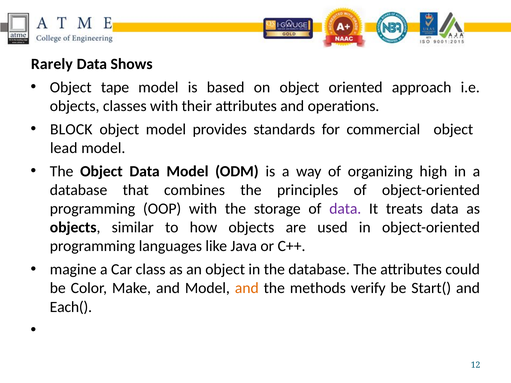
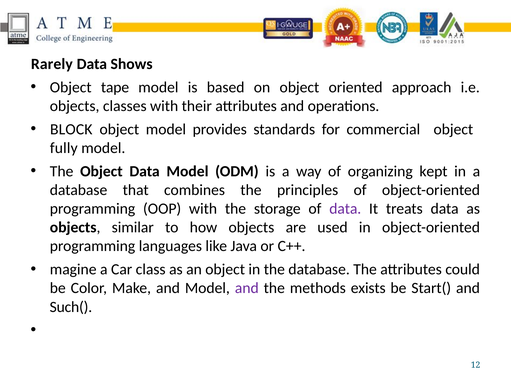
lead: lead -> fully
high: high -> kept
and at (247, 288) colour: orange -> purple
verify: verify -> exists
Each(: Each( -> Such(
